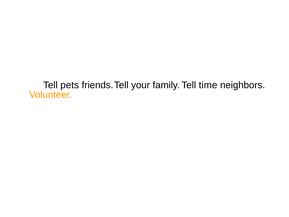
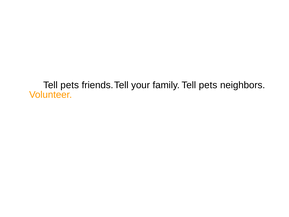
time at (208, 85): time -> pets
